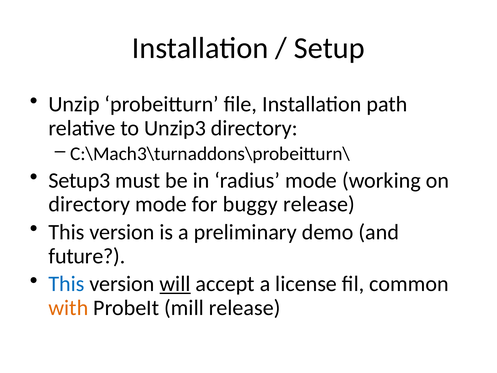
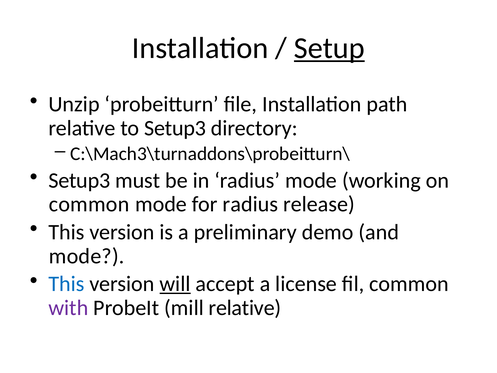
Setup underline: none -> present
to Unzip3: Unzip3 -> Setup3
directory at (89, 204): directory -> common
for buggy: buggy -> radius
future at (87, 256): future -> mode
with colour: orange -> purple
mill release: release -> relative
